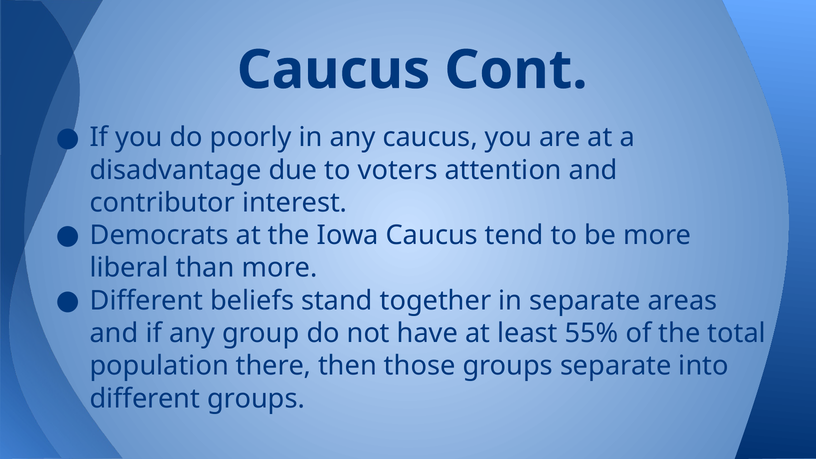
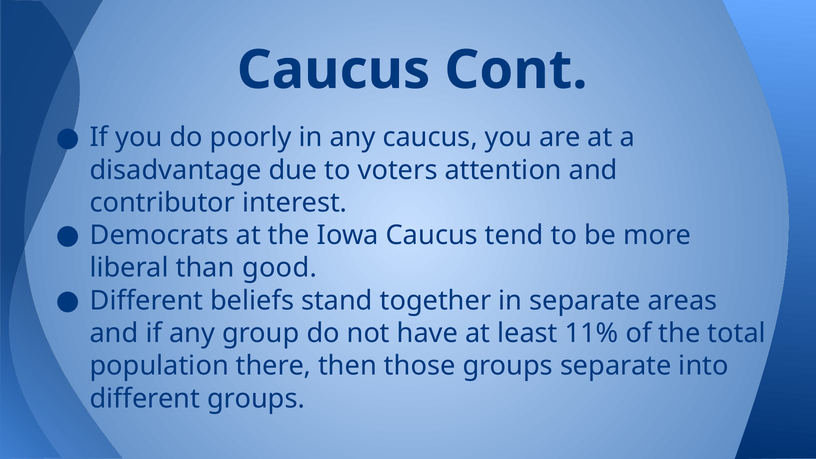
than more: more -> good
55%: 55% -> 11%
